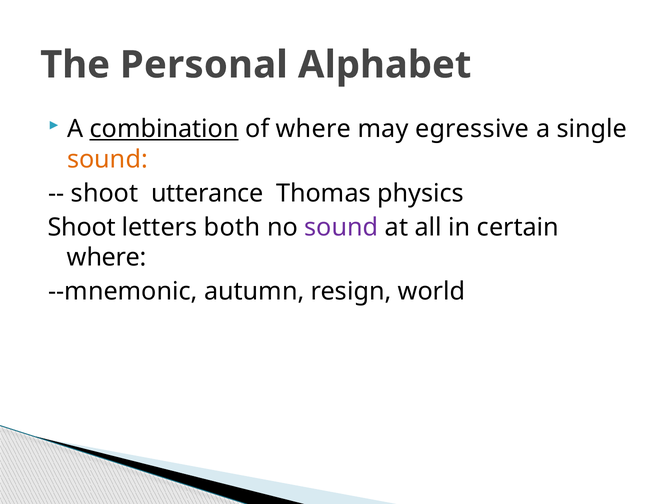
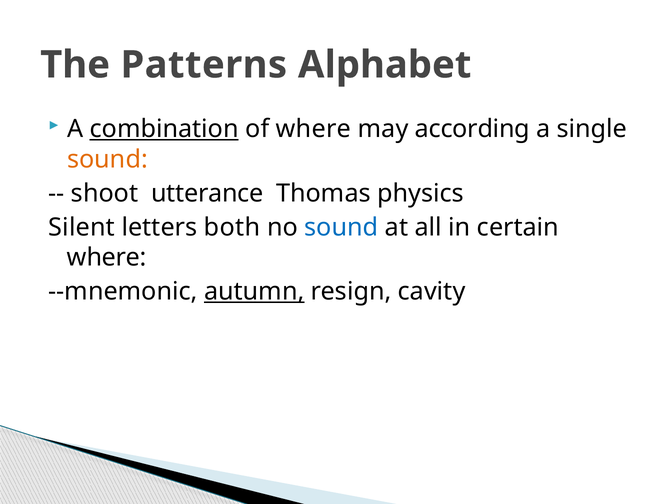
Personal: Personal -> Patterns
egressive: egressive -> according
Shoot at (82, 227): Shoot -> Silent
sound at (341, 227) colour: purple -> blue
autumn underline: none -> present
world: world -> cavity
